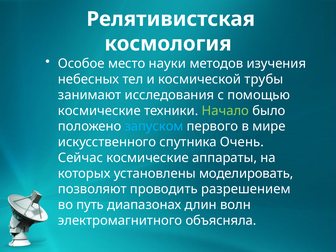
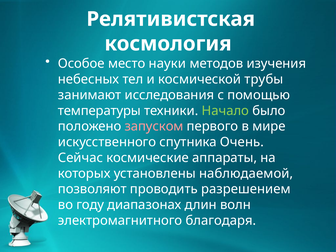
космические at (99, 111): космические -> температуры
запуском colour: light blue -> pink
моделировать: моделировать -> наблюдаемой
путь: путь -> году
объясняла: объясняла -> благодаря
